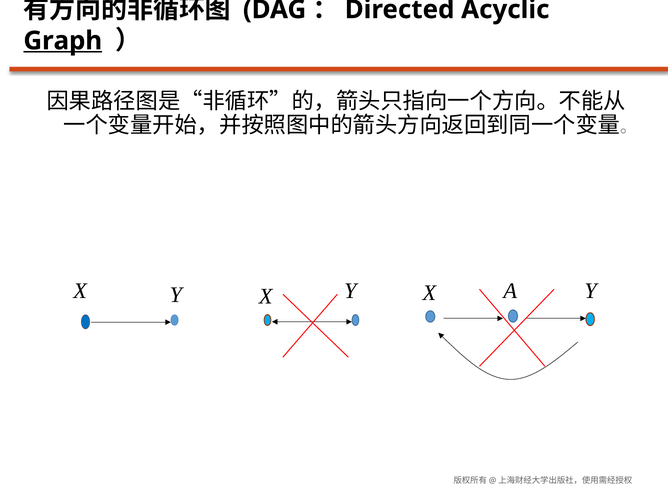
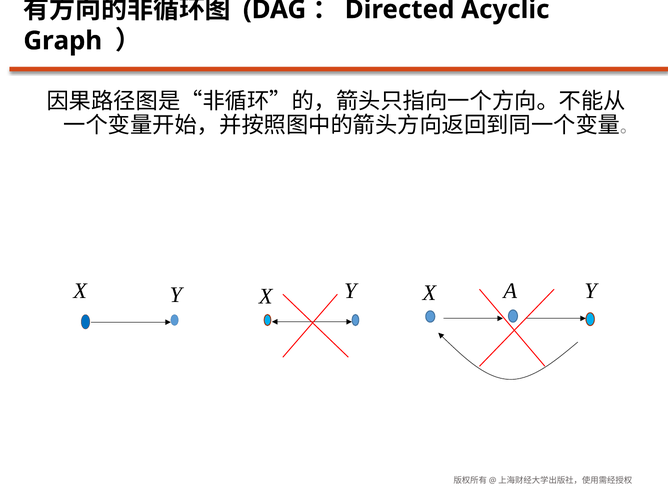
Graph underline: present -> none
